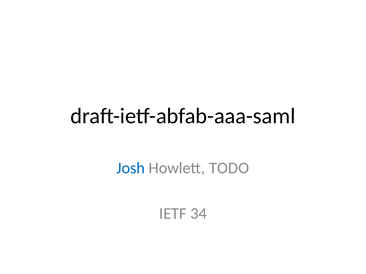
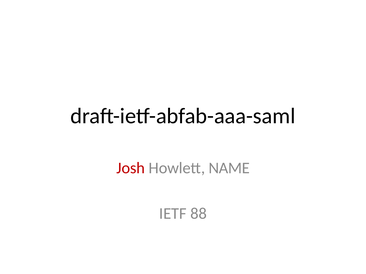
Josh colour: blue -> red
TODO: TODO -> NAME
34: 34 -> 88
